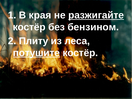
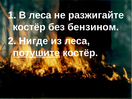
В края: края -> леса
разжигайте underline: present -> none
Плиту: Плиту -> Нигде
